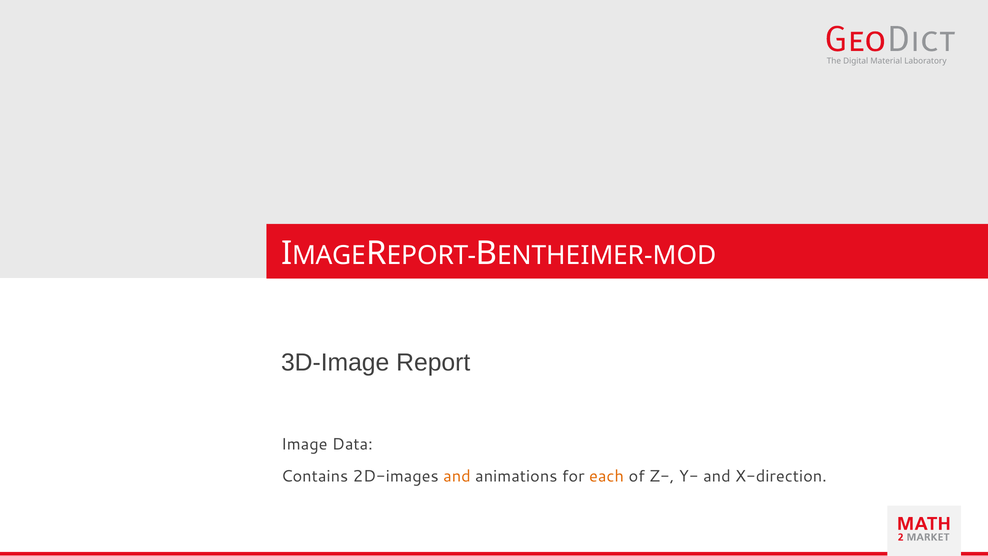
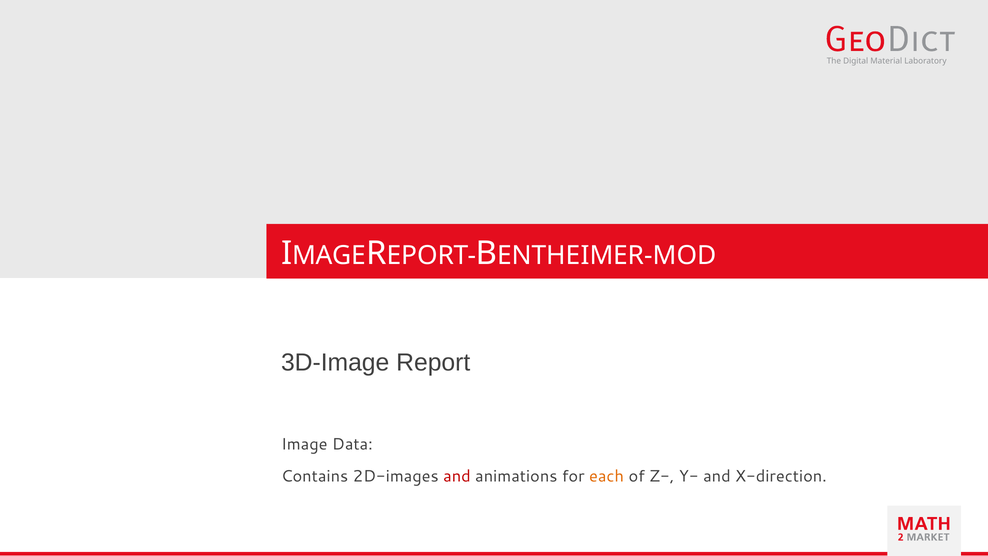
and at (457, 476) colour: orange -> red
